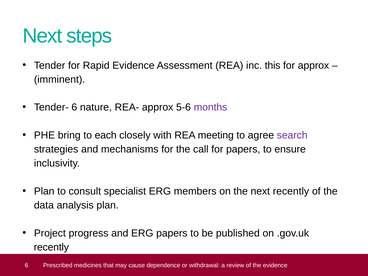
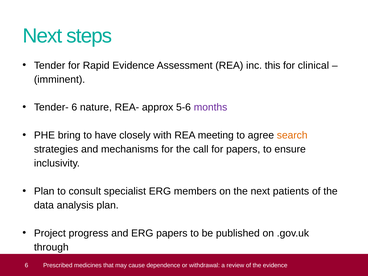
for approx: approx -> clinical
each: each -> have
search colour: purple -> orange
next recently: recently -> patients
recently at (51, 247): recently -> through
